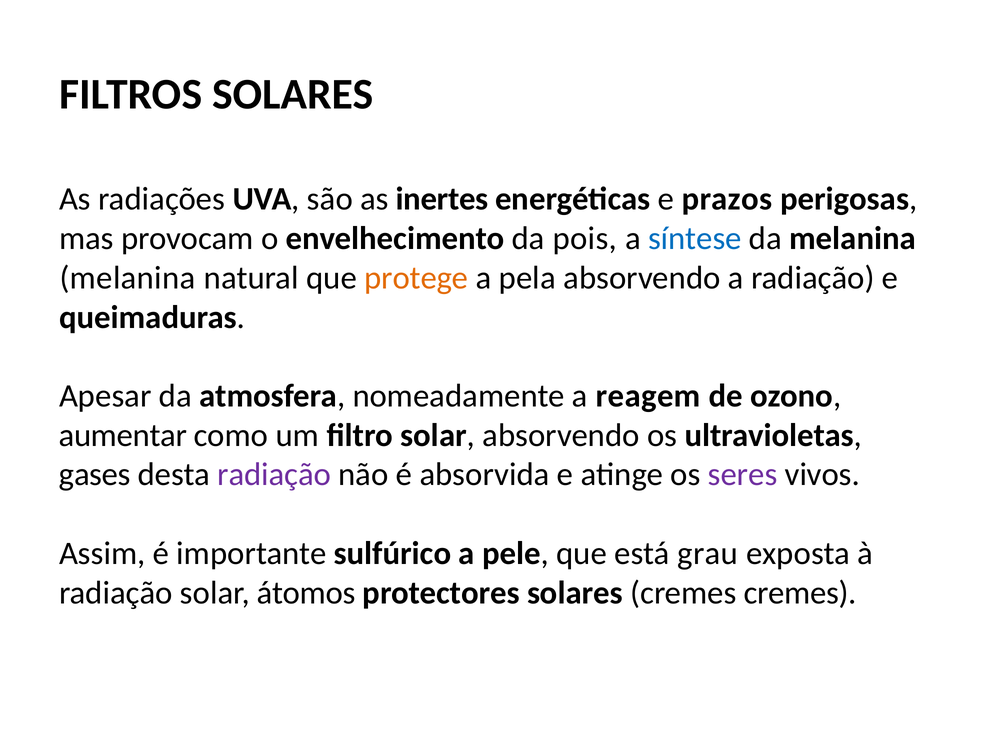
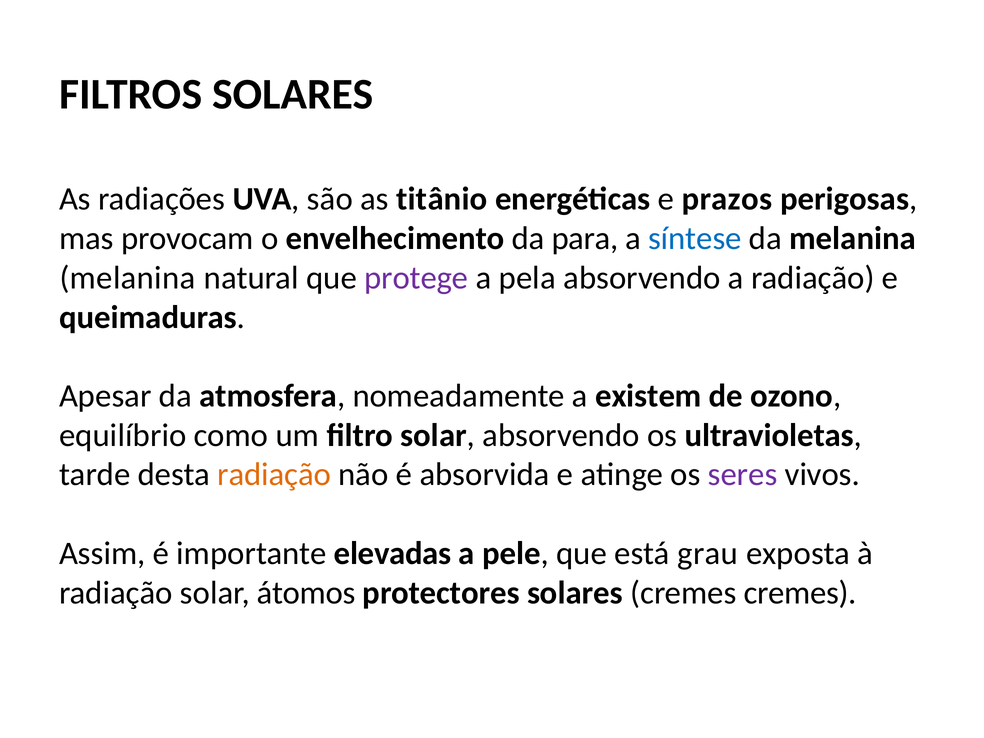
inertes: inertes -> titânio
pois: pois -> para
protege colour: orange -> purple
reagem: reagem -> existem
aumentar: aumentar -> equilíbrio
gases: gases -> tarde
radiação at (274, 475) colour: purple -> orange
sulfúrico: sulfúrico -> elevadas
